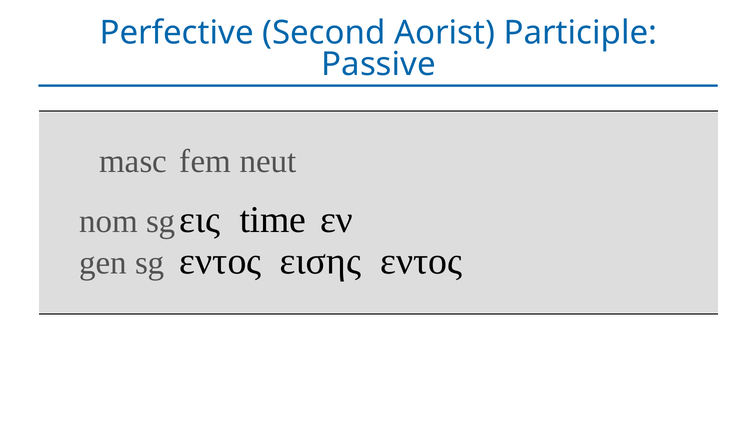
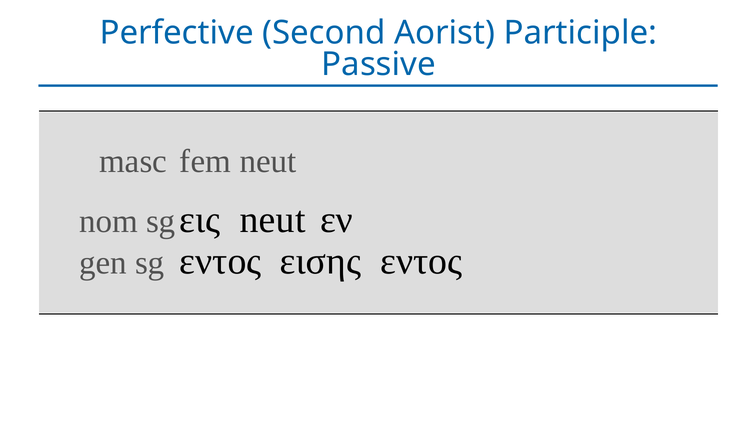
εις time: time -> neut
